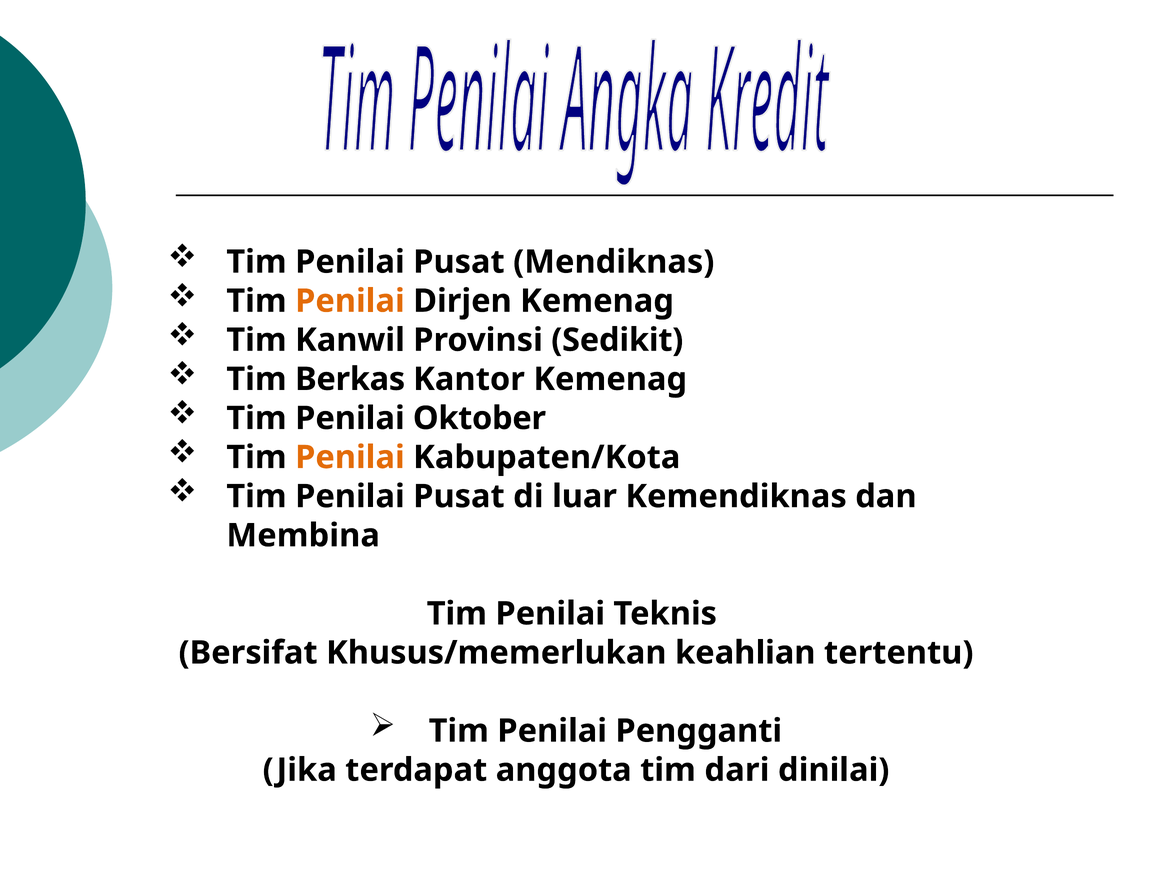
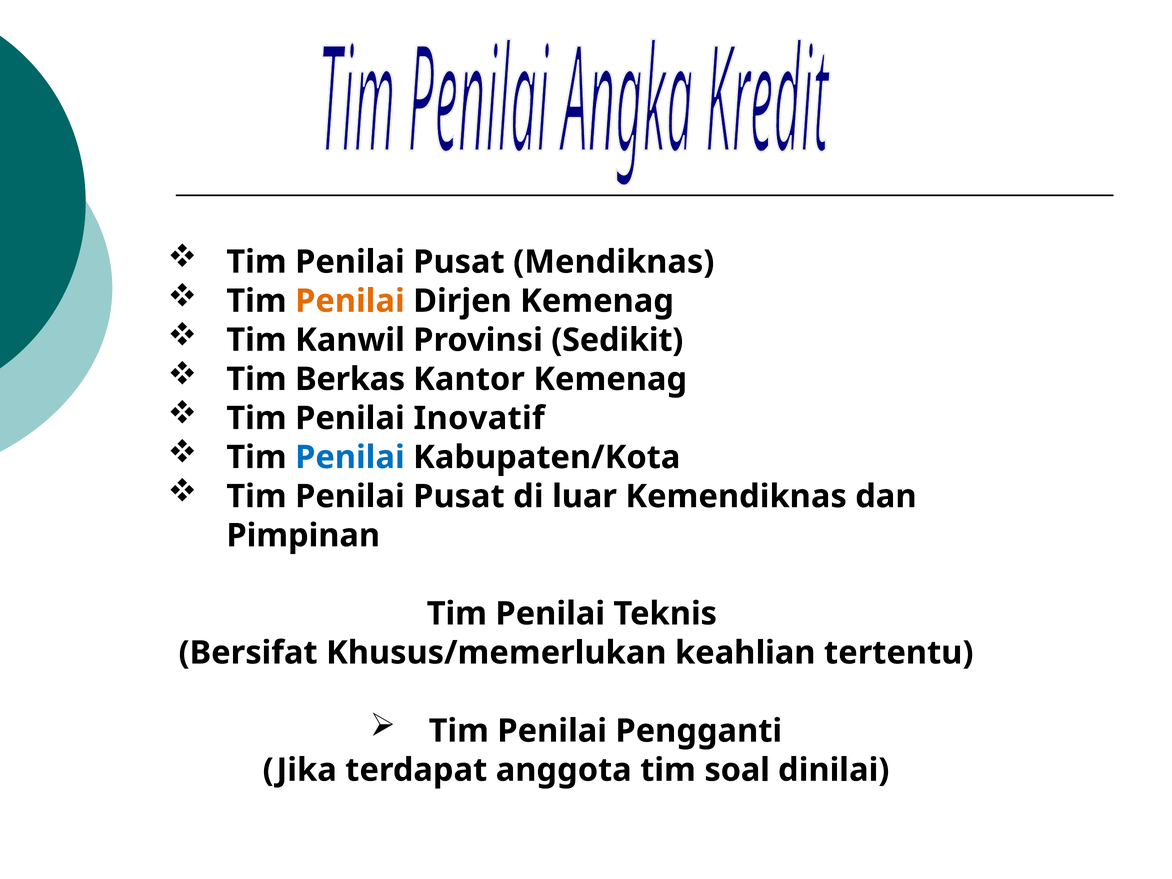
Oktober: Oktober -> Inovatif
Penilai at (350, 457) colour: orange -> blue
Membina: Membina -> Pimpinan
dari: dari -> soal
